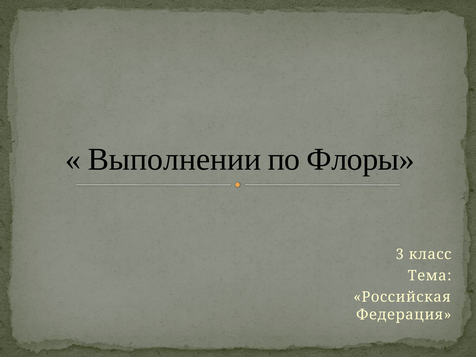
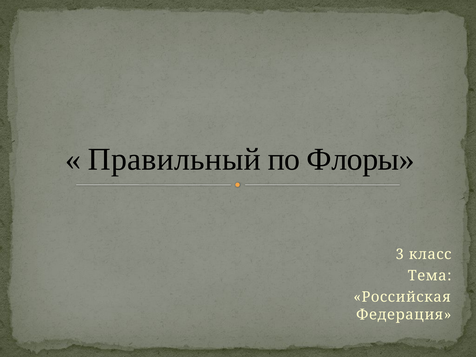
Выполнении: Выполнении -> Правильный
